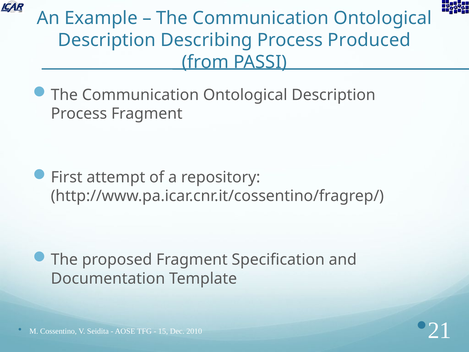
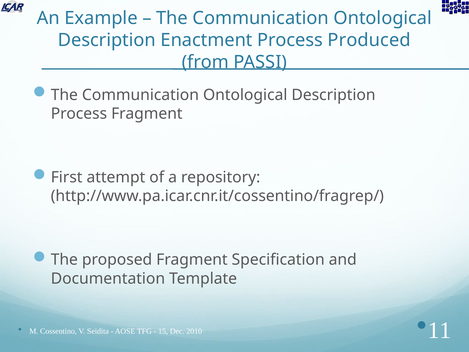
Describing: Describing -> Enactment
21: 21 -> 11
